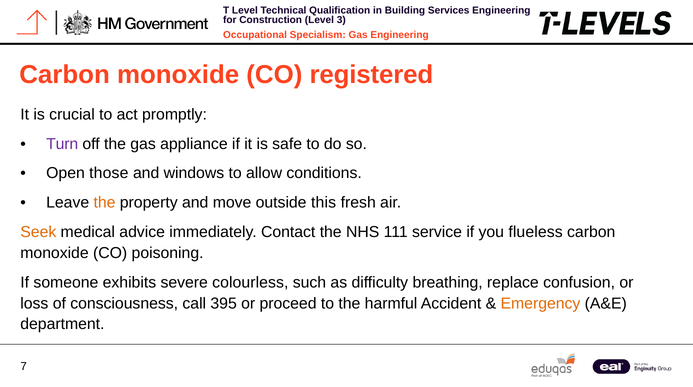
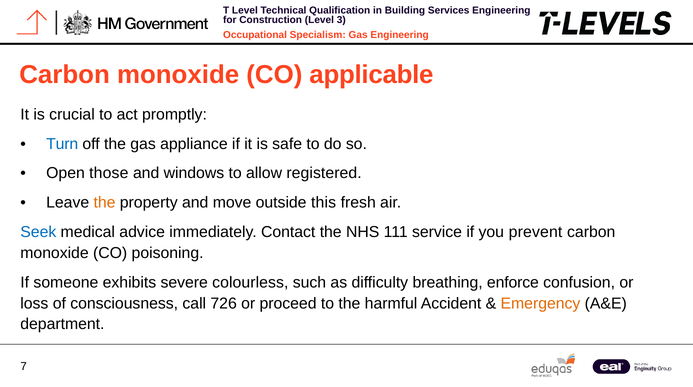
registered: registered -> applicable
Turn colour: purple -> blue
conditions: conditions -> registered
Seek colour: orange -> blue
flueless: flueless -> prevent
replace: replace -> enforce
395: 395 -> 726
